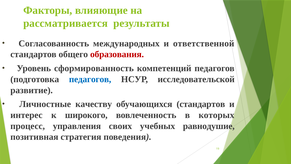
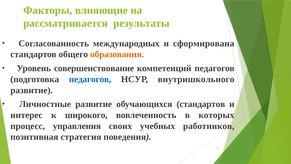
ответственной: ответственной -> сформирована
образования colour: red -> orange
сформированность: сформированность -> совершенствование
исследовательской: исследовательской -> внутришкольного
Личностные качеству: качеству -> развитие
равнодушие: равнодушие -> работников
